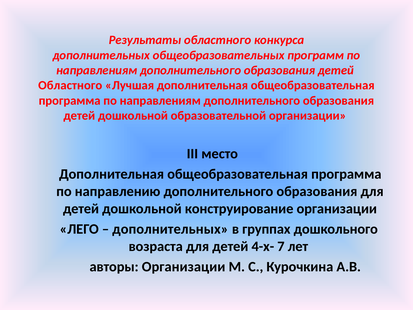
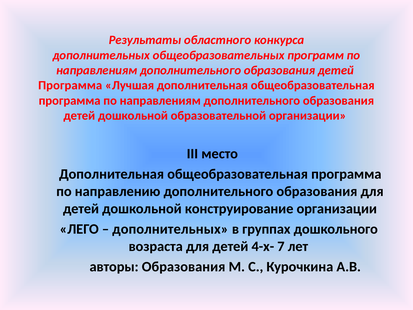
Областного at (70, 85): Областного -> Программа
авторы Организации: Организации -> Образования
